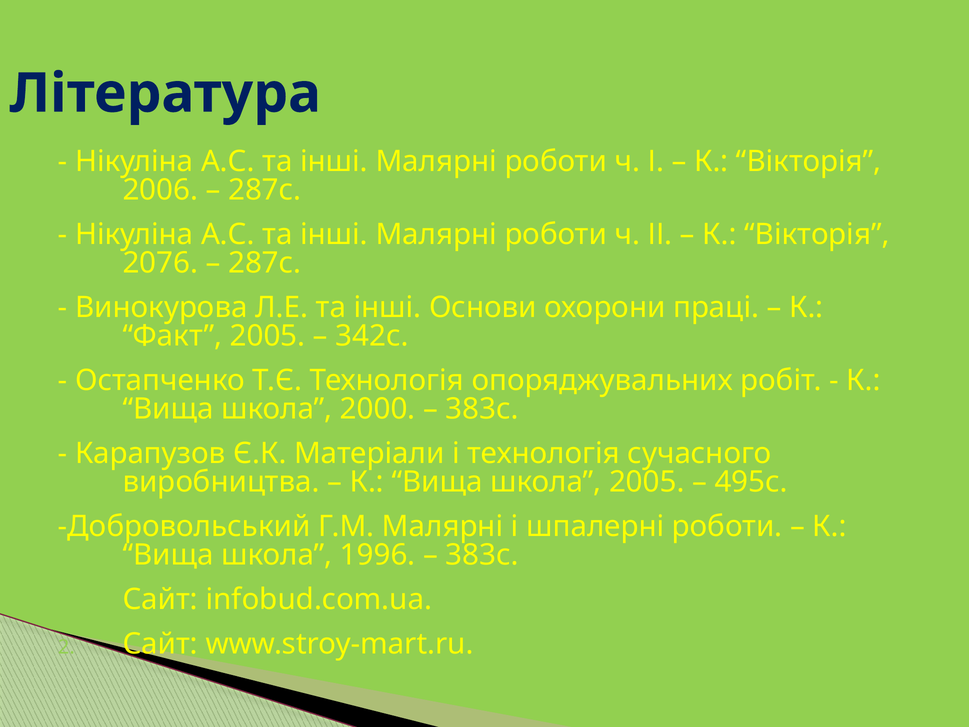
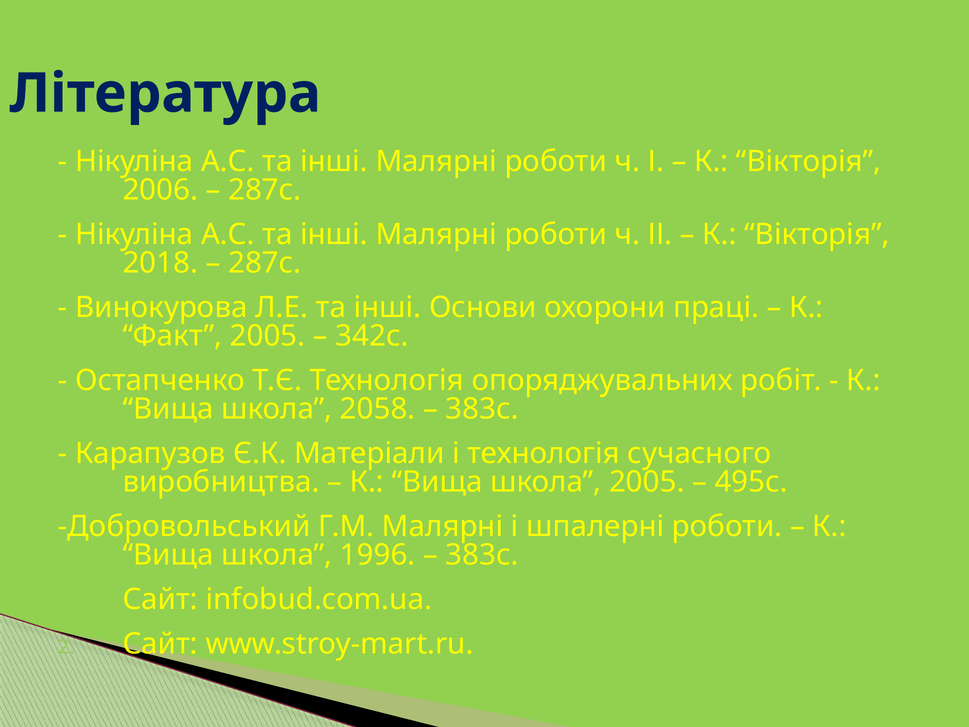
2076: 2076 -> 2018
2000: 2000 -> 2058
